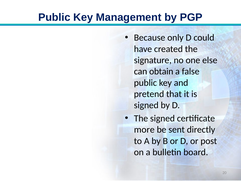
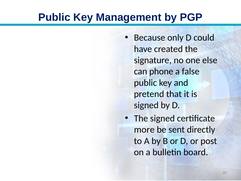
obtain: obtain -> phone
